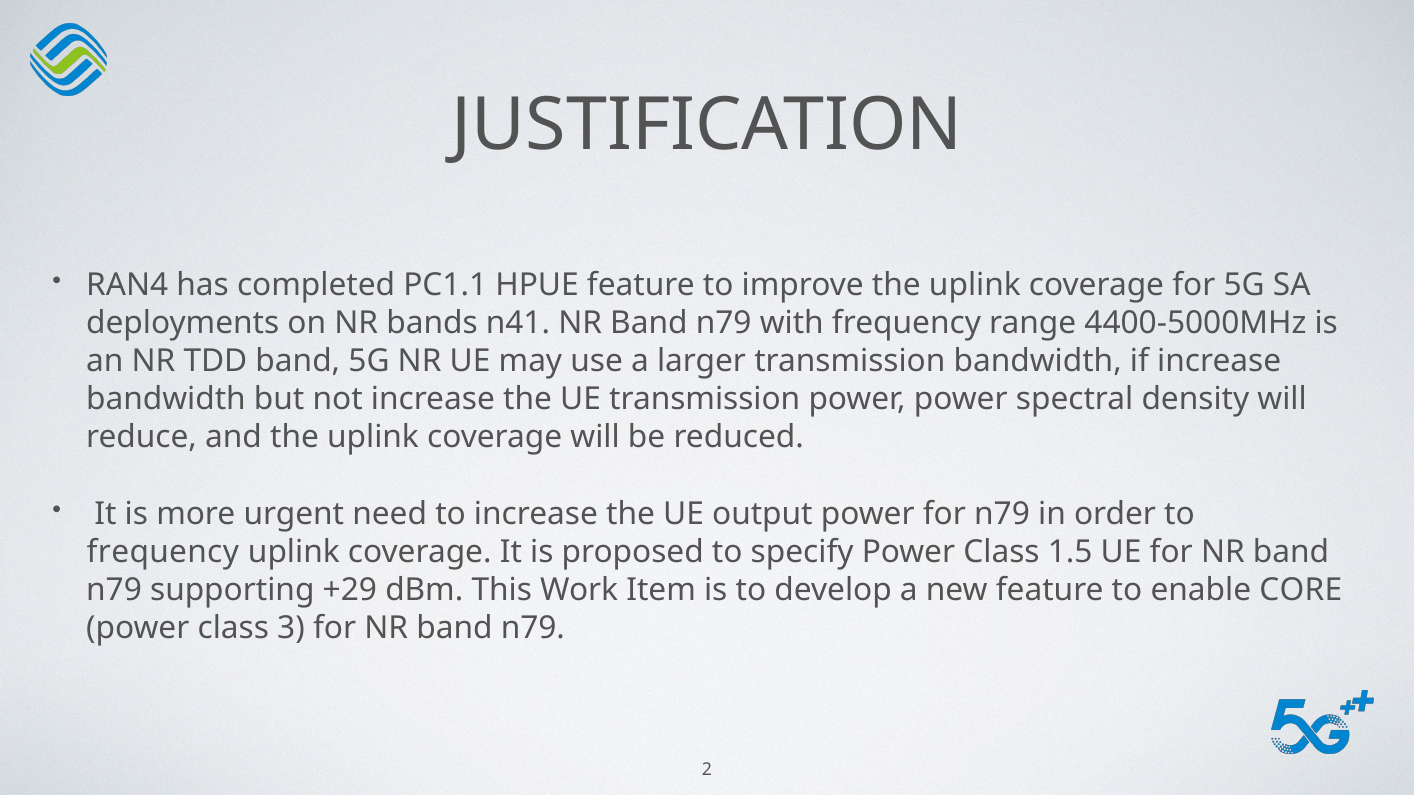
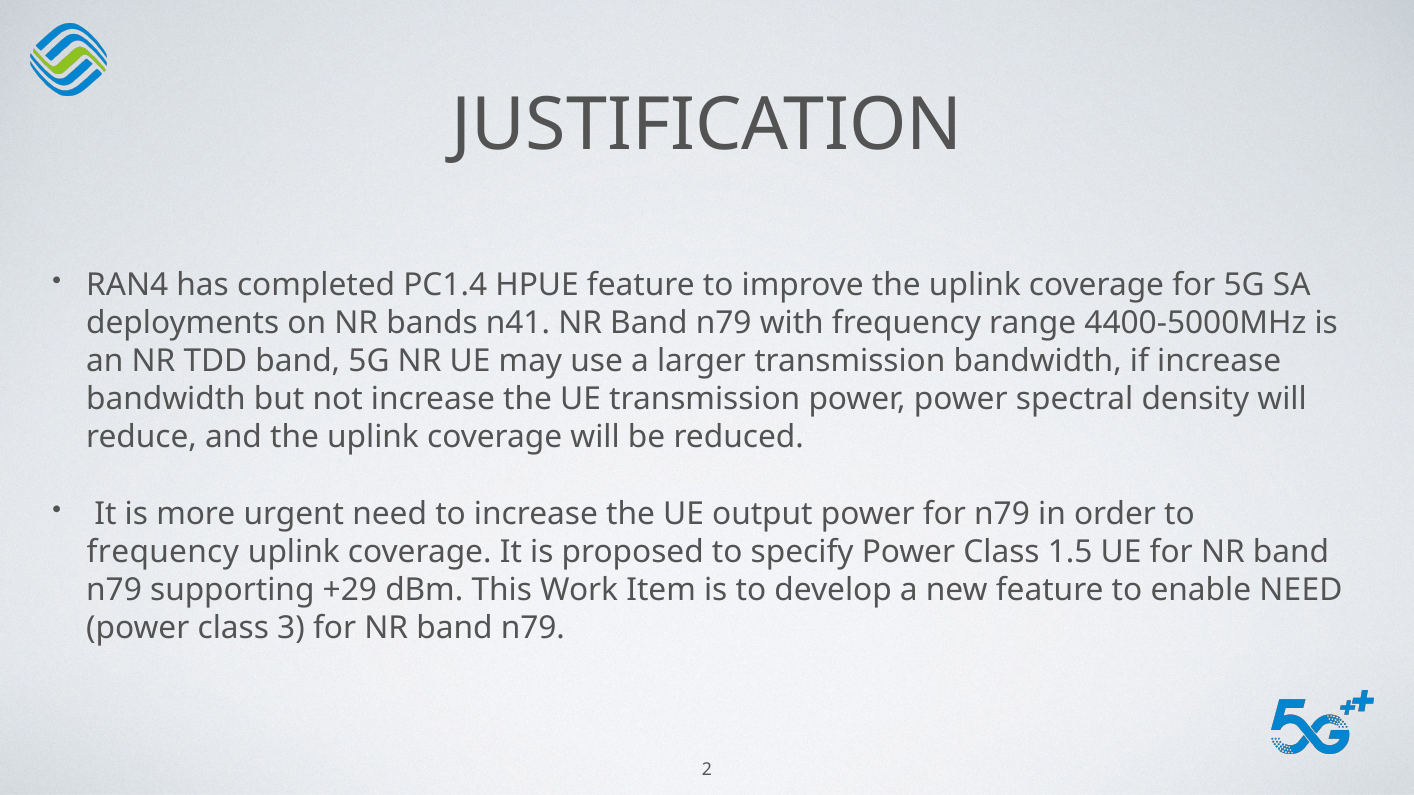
PC1.1: PC1.1 -> PC1.4
enable CORE: CORE -> NEED
